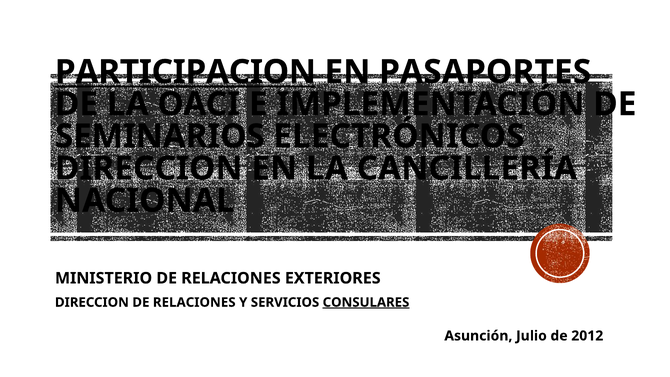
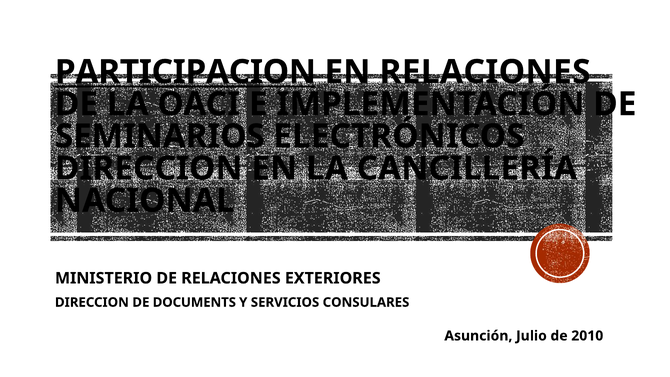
EN PASAPORTES: PASAPORTES -> RELACIONES
DIRECCION DE RELACIONES: RELACIONES -> DOCUMENTS
CONSULARES underline: present -> none
2012: 2012 -> 2010
